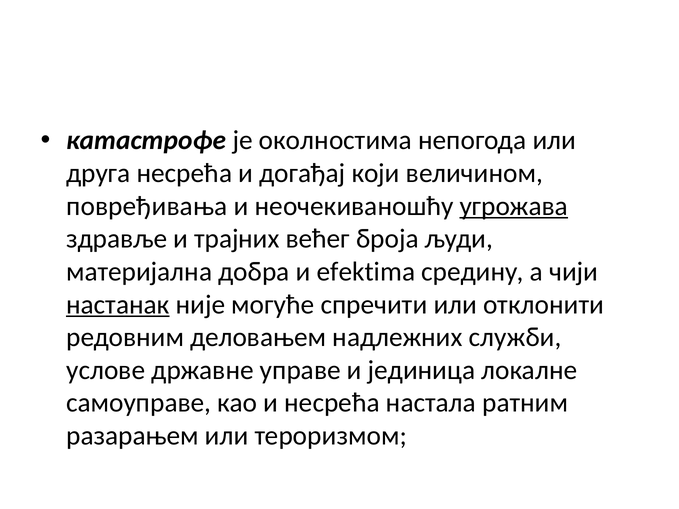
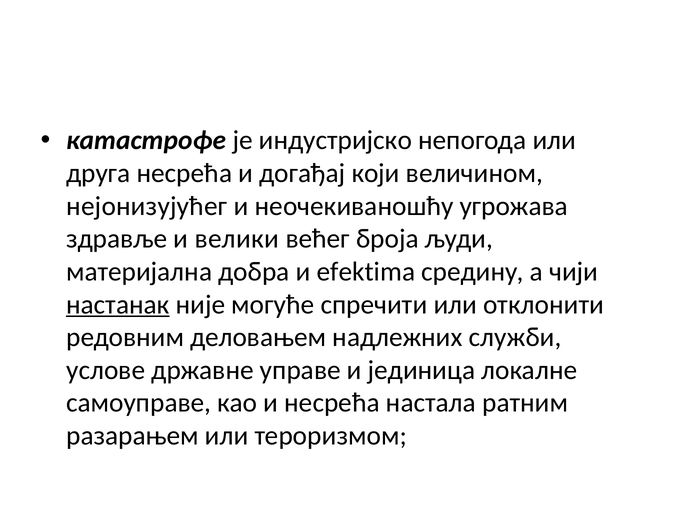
околностима: околностима -> индустријско
повређивања: повређивања -> нејонизујућег
угрожава underline: present -> none
трајних: трајних -> велики
